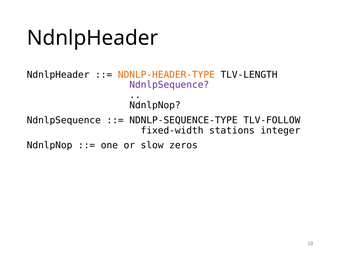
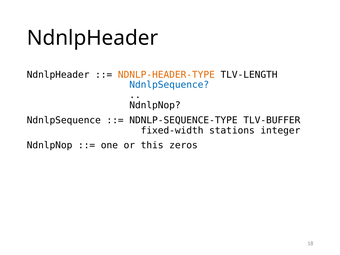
NdnlpSequence at (169, 85) colour: purple -> blue
TLV-FOLLOW: TLV-FOLLOW -> TLV-BUFFER
slow: slow -> this
